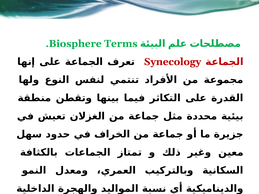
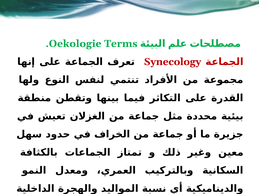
Biosphere: Biosphere -> Oekologie
